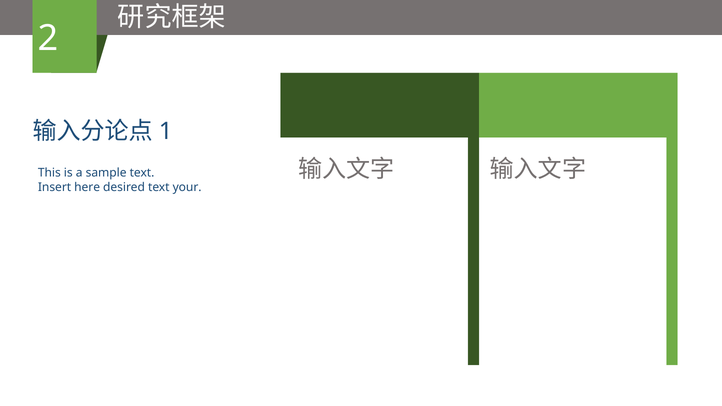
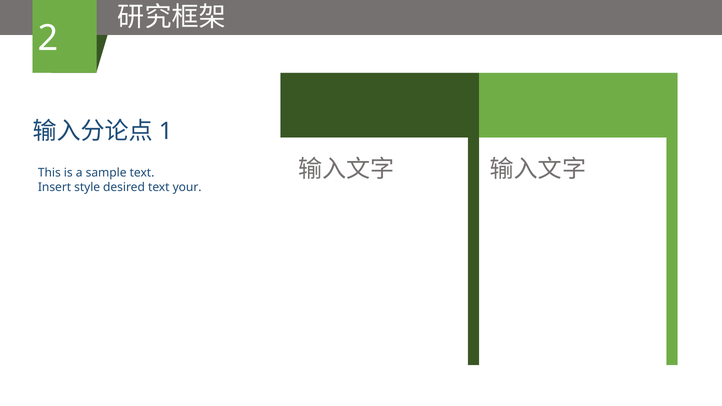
here: here -> style
